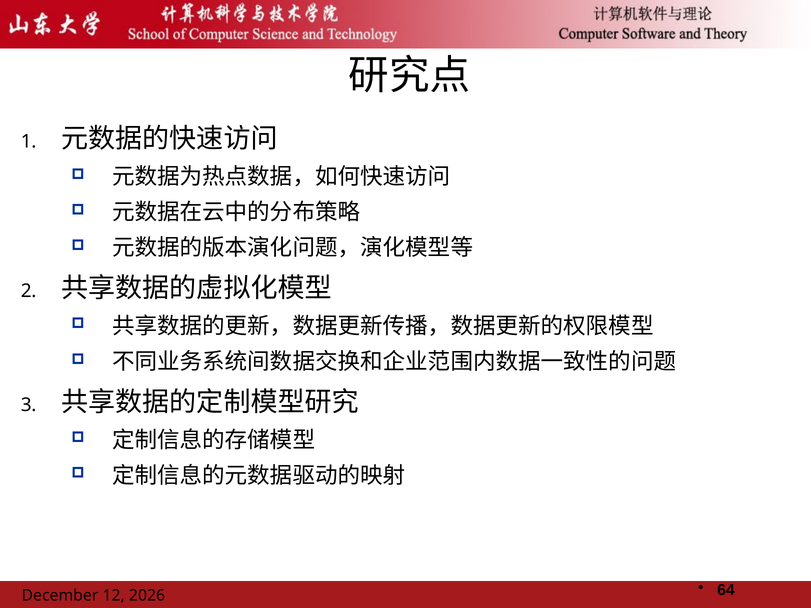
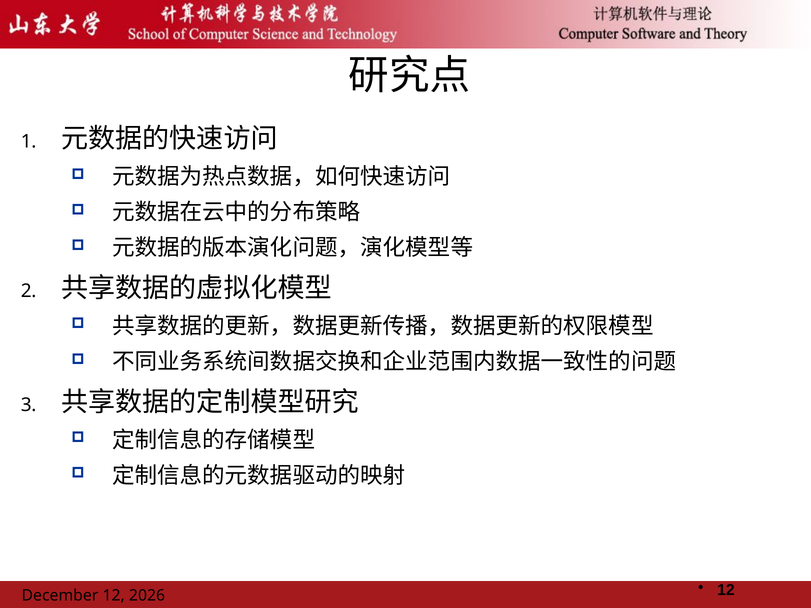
64 at (726, 590): 64 -> 12
